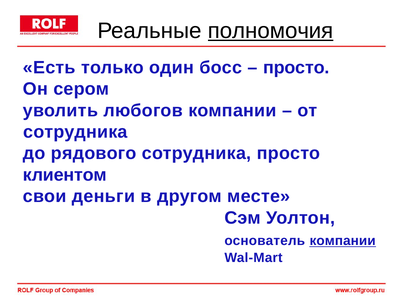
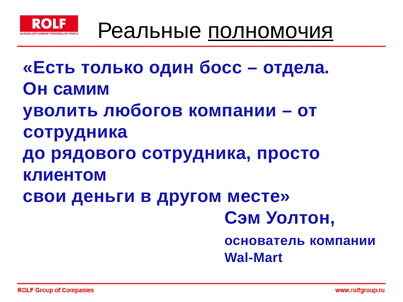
просто at (296, 68): просто -> отдела
сером: сером -> самим
компании at (343, 241) underline: present -> none
